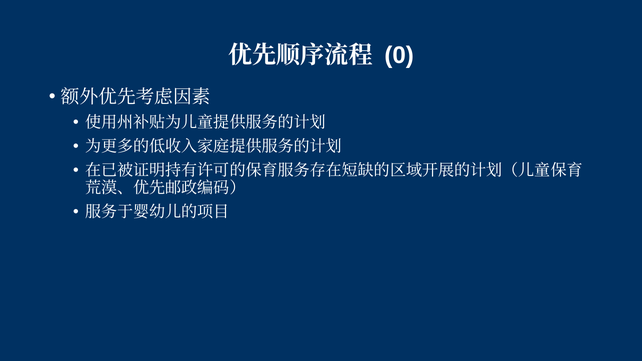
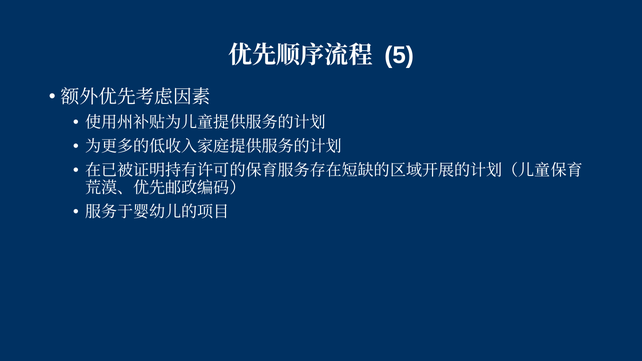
0: 0 -> 5
